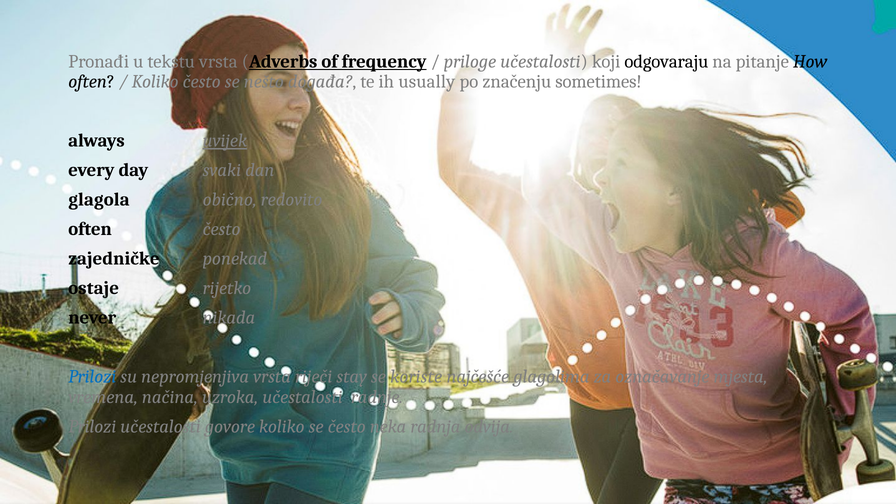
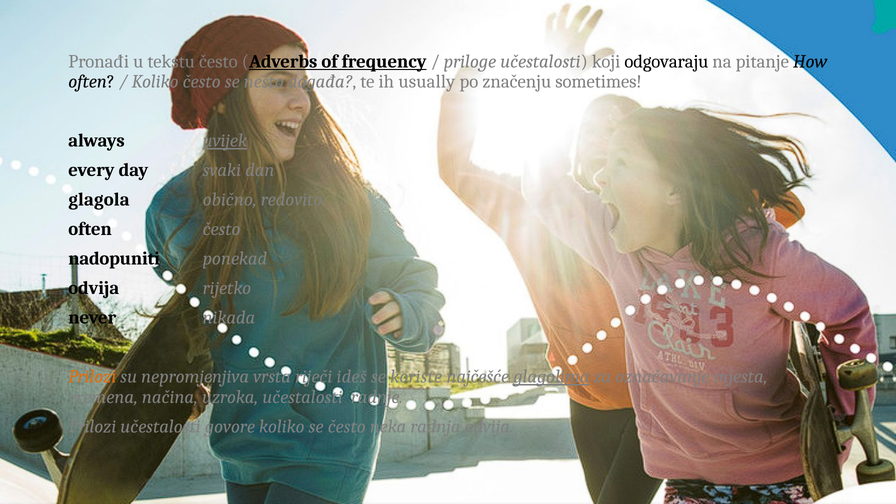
tekstu vrsta: vrsta -> često
zajedničke: zajedničke -> nadopuniti
ostaje at (94, 288): ostaje -> odvija
Prilozi at (92, 377) colour: blue -> orange
stay: stay -> ideš
glagolima underline: none -> present
